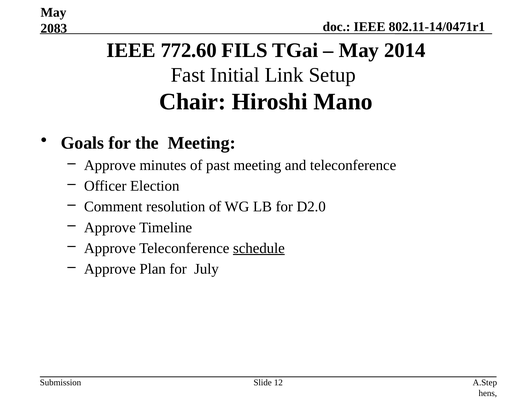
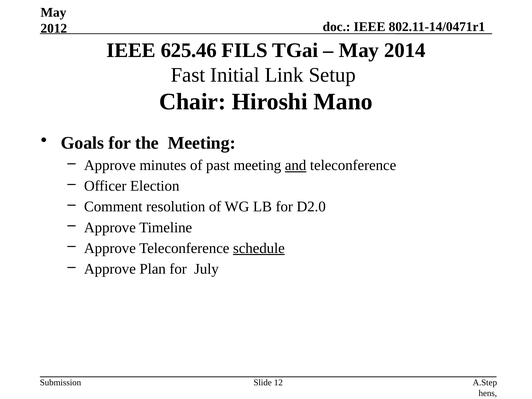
2083: 2083 -> 2012
772.60: 772.60 -> 625.46
and underline: none -> present
